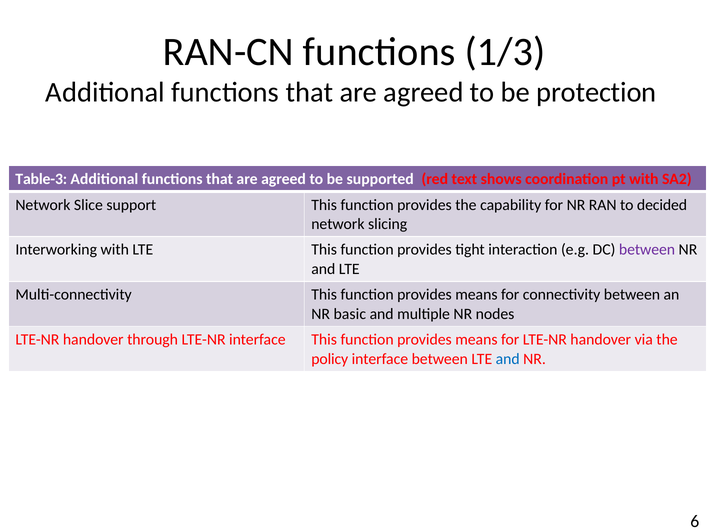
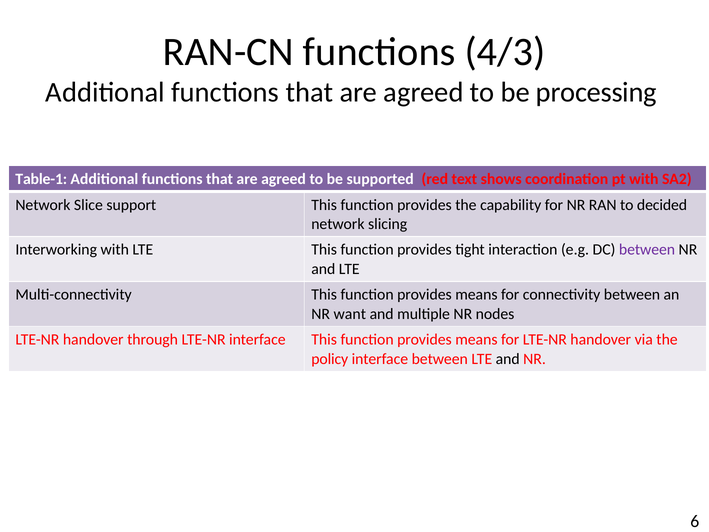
1/3: 1/3 -> 4/3
protection: protection -> processing
Table-3: Table-3 -> Table-1
basic: basic -> want
and at (508, 359) colour: blue -> black
